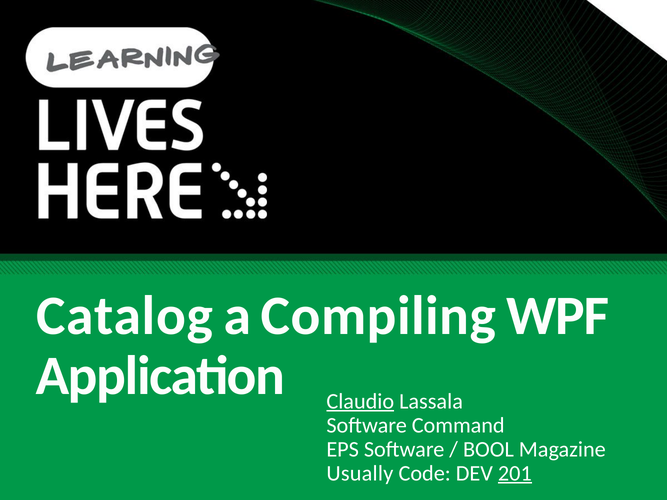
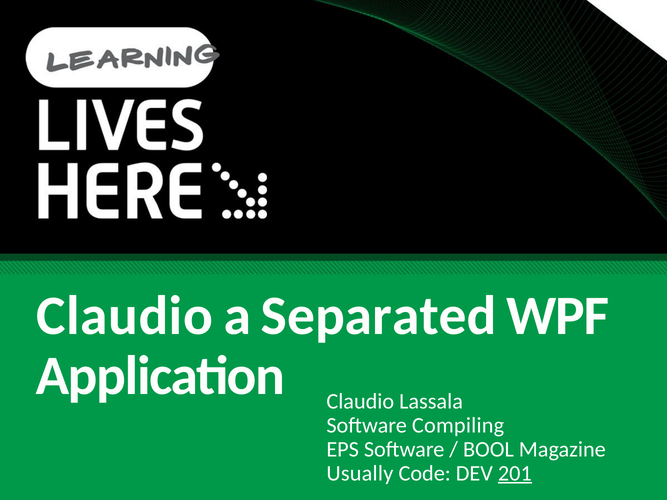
Catalog at (125, 316): Catalog -> Claudio
Compiling: Compiling -> Separated
Claudio at (360, 402) underline: present -> none
Command: Command -> Compiling
